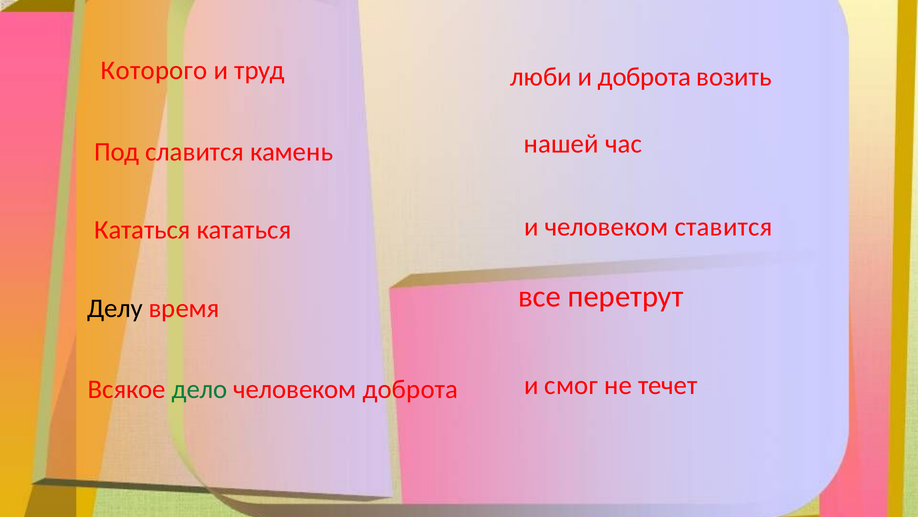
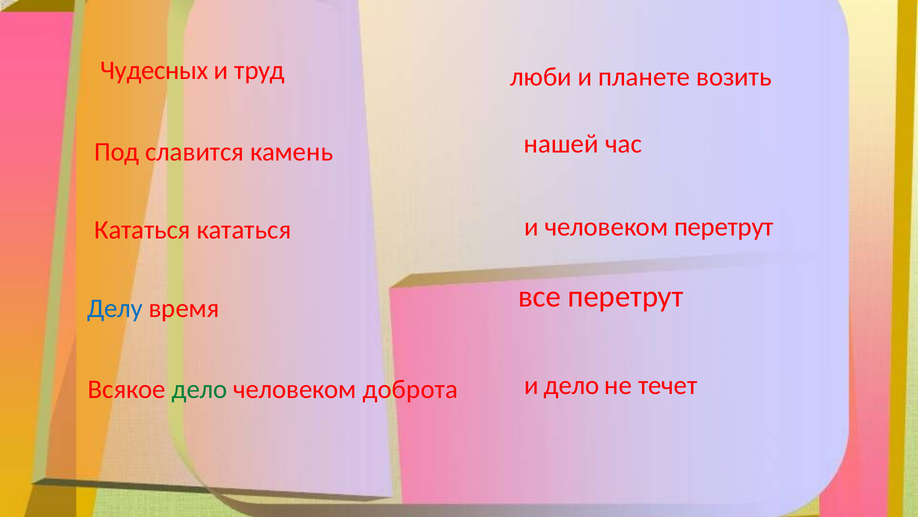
Которого: Которого -> Чудесных
и доброта: доброта -> планете
человеком ставится: ставится -> перетрут
Делу colour: black -> blue
и смог: смог -> дело
